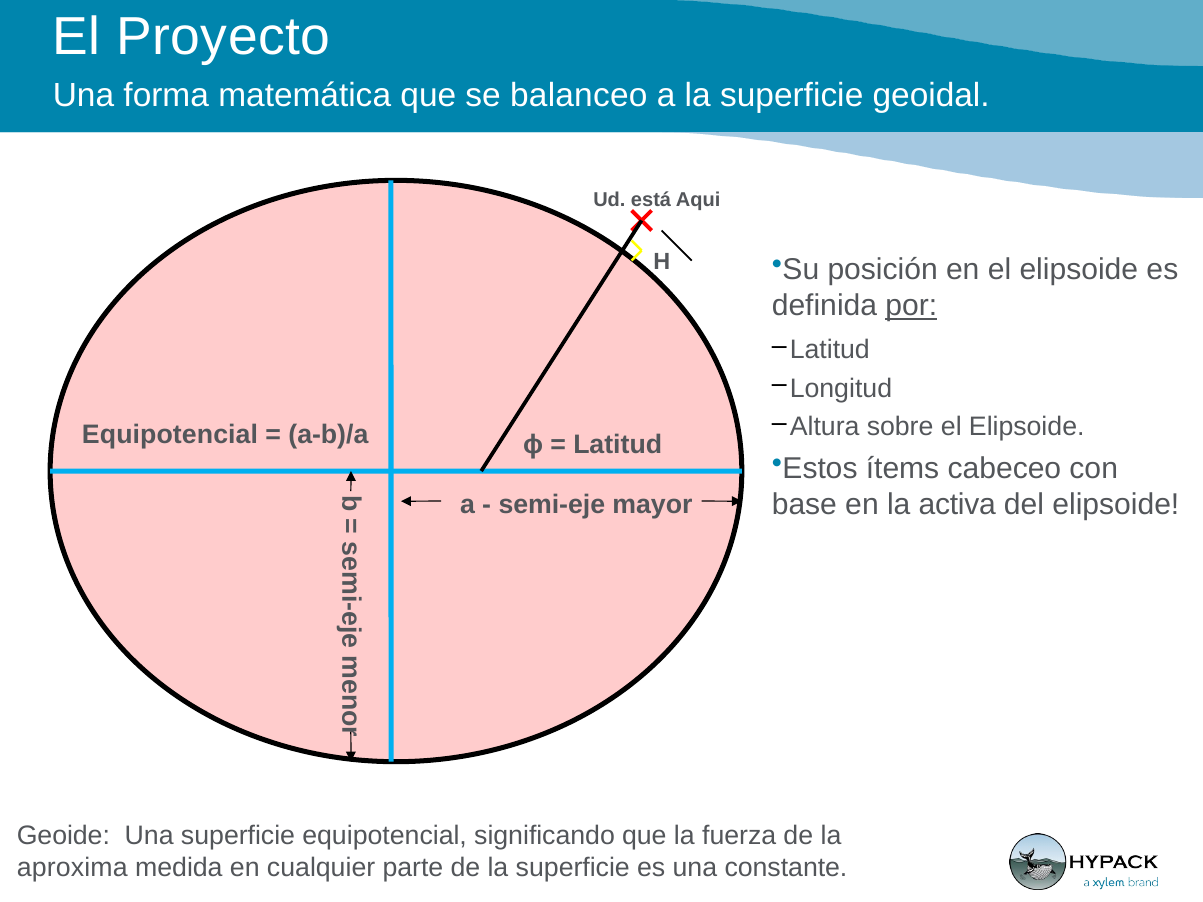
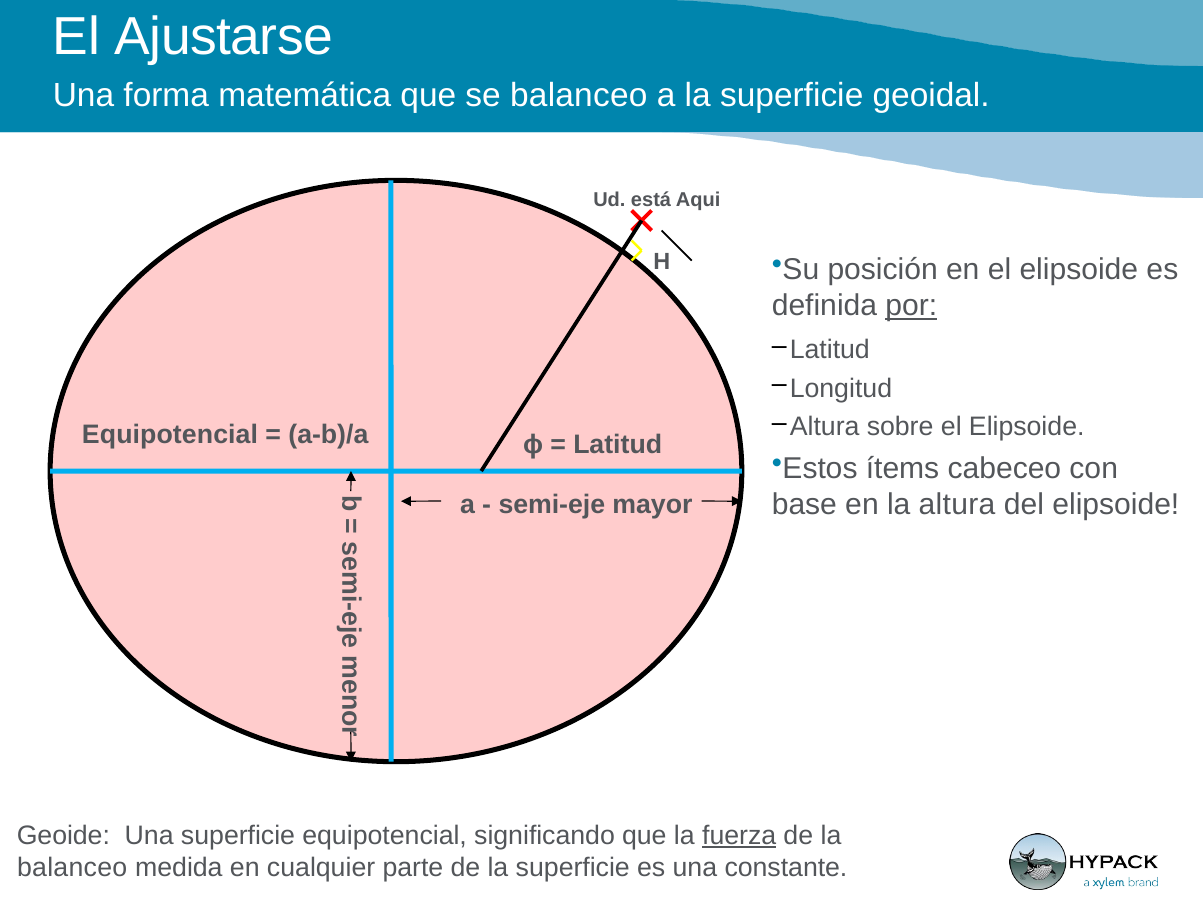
Proyecto: Proyecto -> Ajustarse
la activa: activa -> altura
fuerza underline: none -> present
aproxima at (72, 868): aproxima -> balanceo
